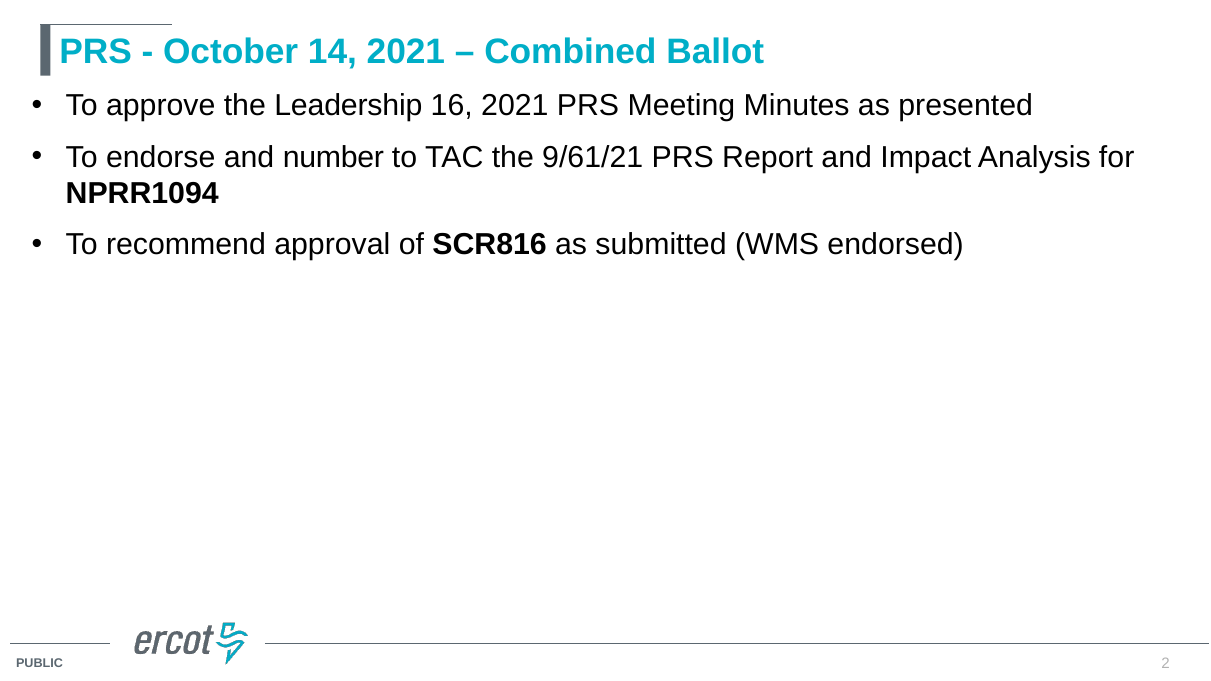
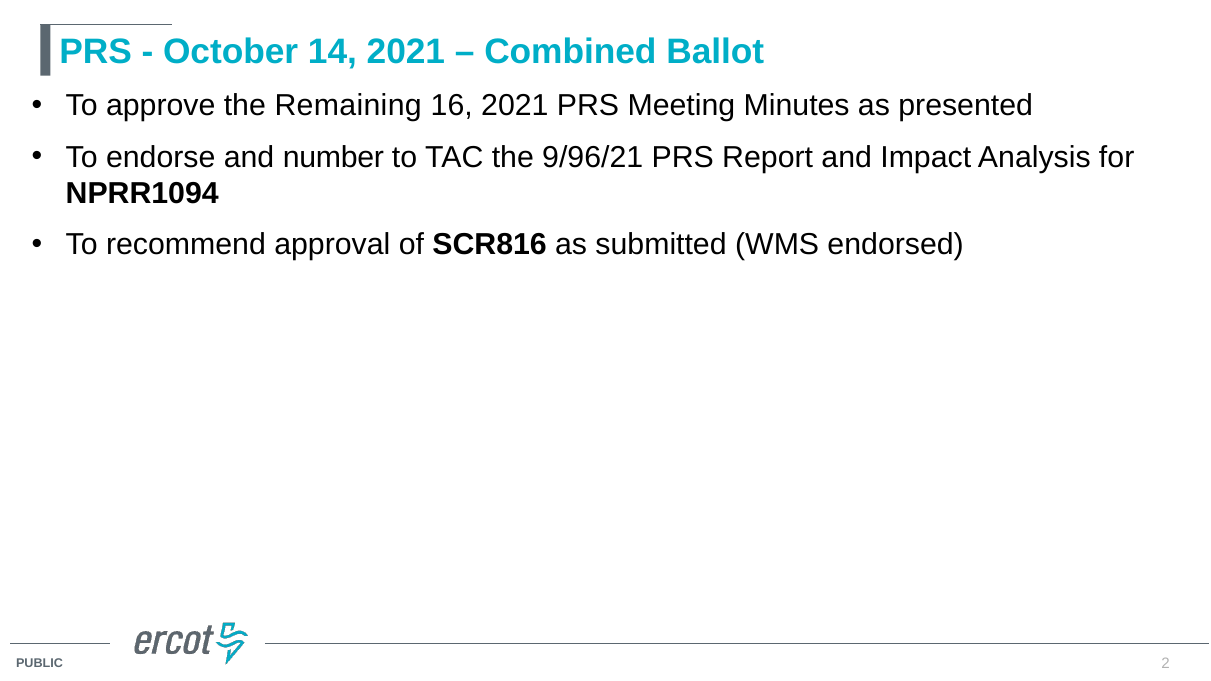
Leadership: Leadership -> Remaining
9/61/21: 9/61/21 -> 9/96/21
